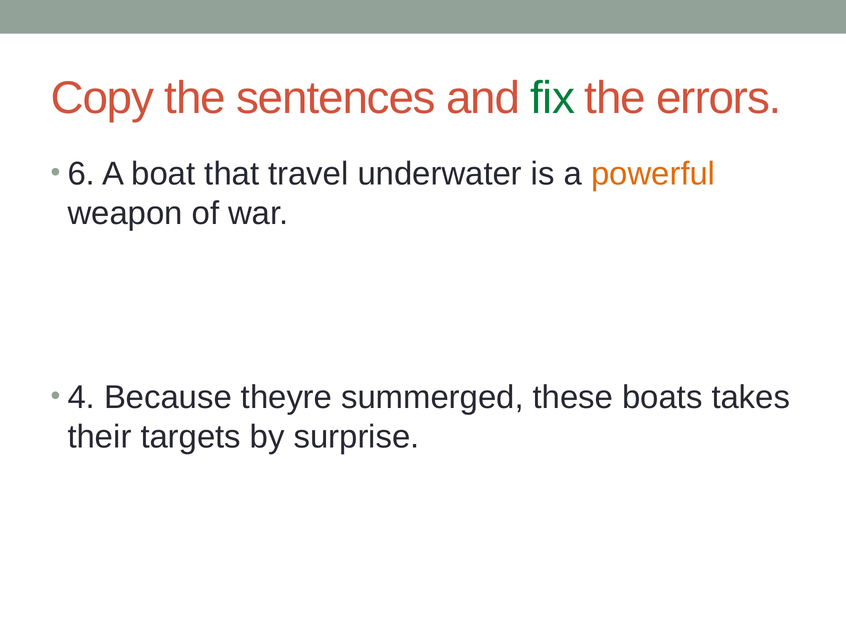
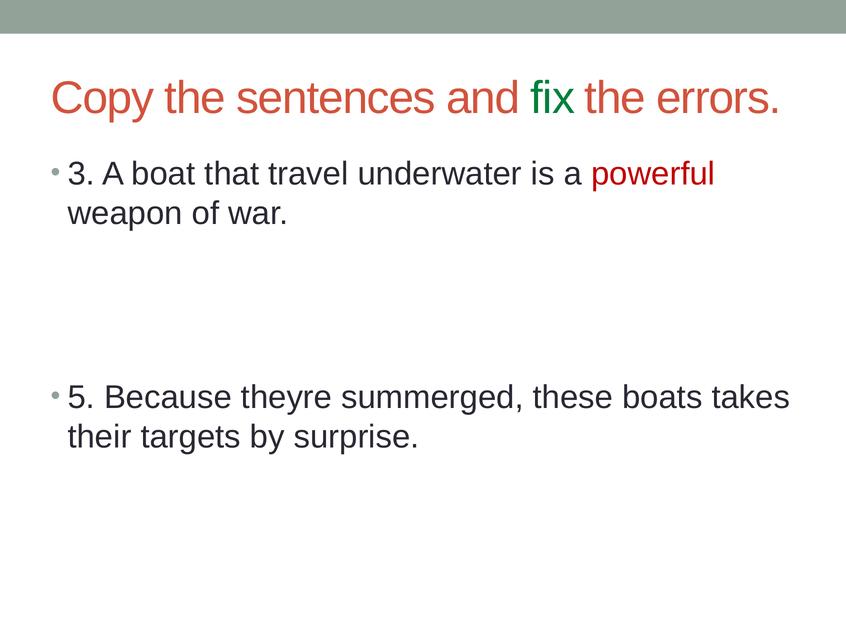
6: 6 -> 3
powerful colour: orange -> red
4: 4 -> 5
